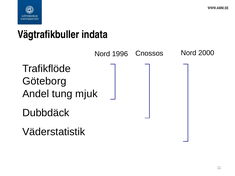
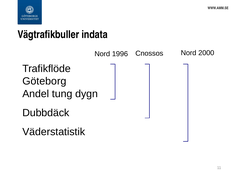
mjuk: mjuk -> dygn
